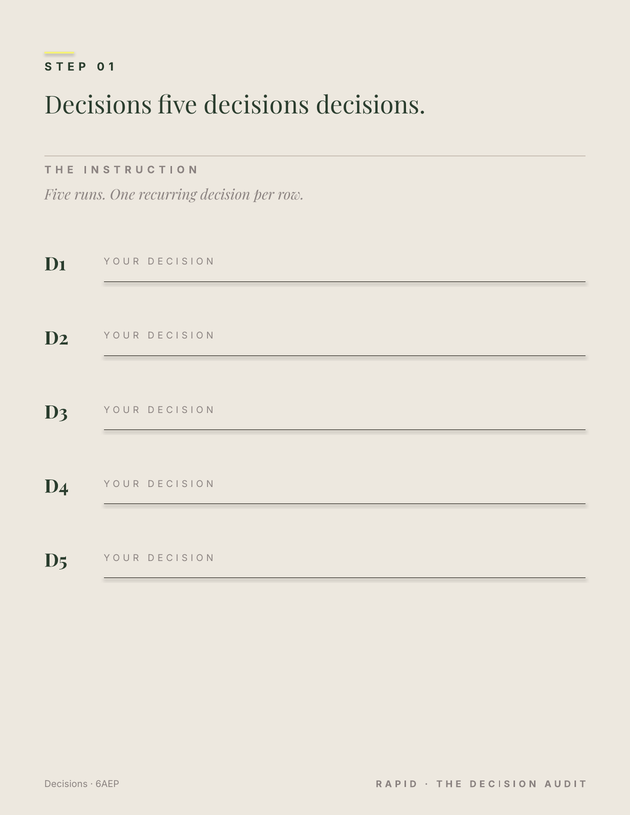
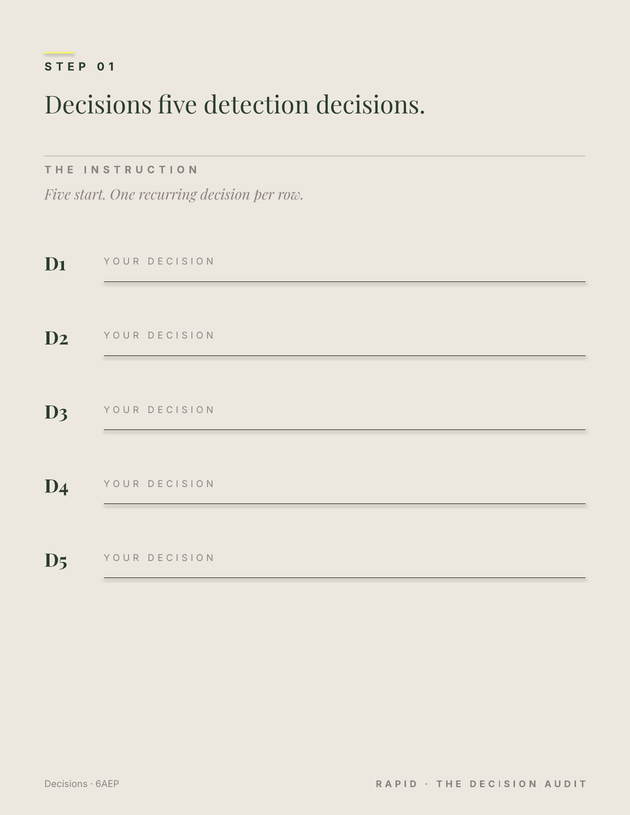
five decisions: decisions -> detection
runs: runs -> start
